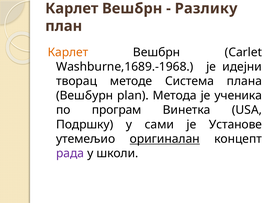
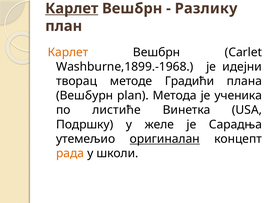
Карлет at (72, 8) underline: none -> present
Washburne,1689.-1968: Washburne,1689.-1968 -> Washburne,1899.-1968
Система: Система -> Градићи
програм: програм -> листиће
сами: сами -> желе
Установе: Установе -> Сарадња
рада colour: purple -> orange
